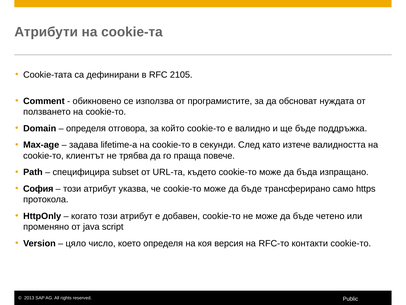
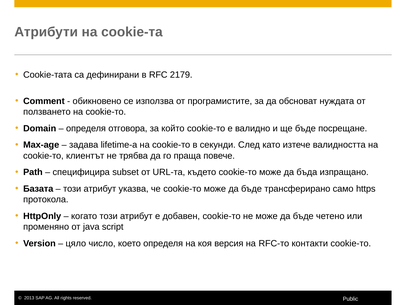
2105: 2105 -> 2179
поддръжка: поддръжка -> посрещане
София: София -> Базата
